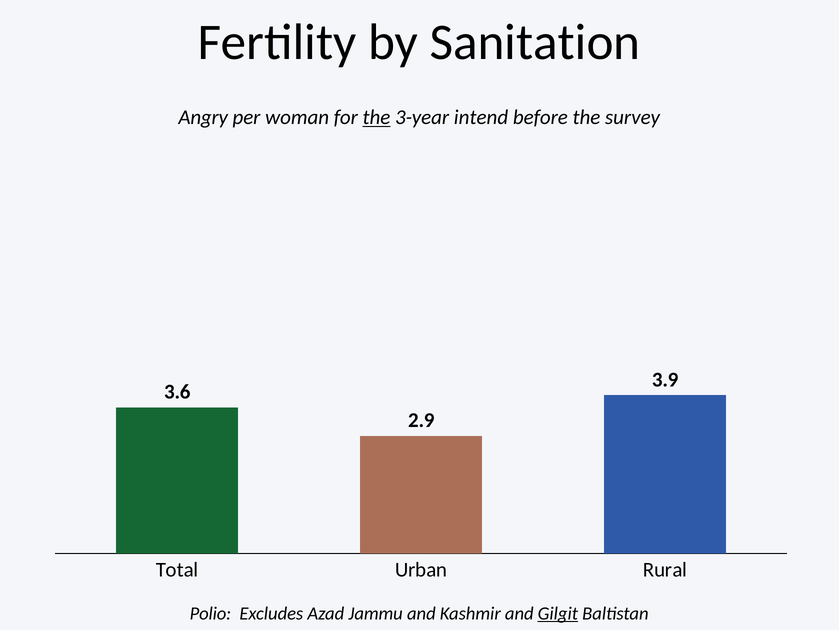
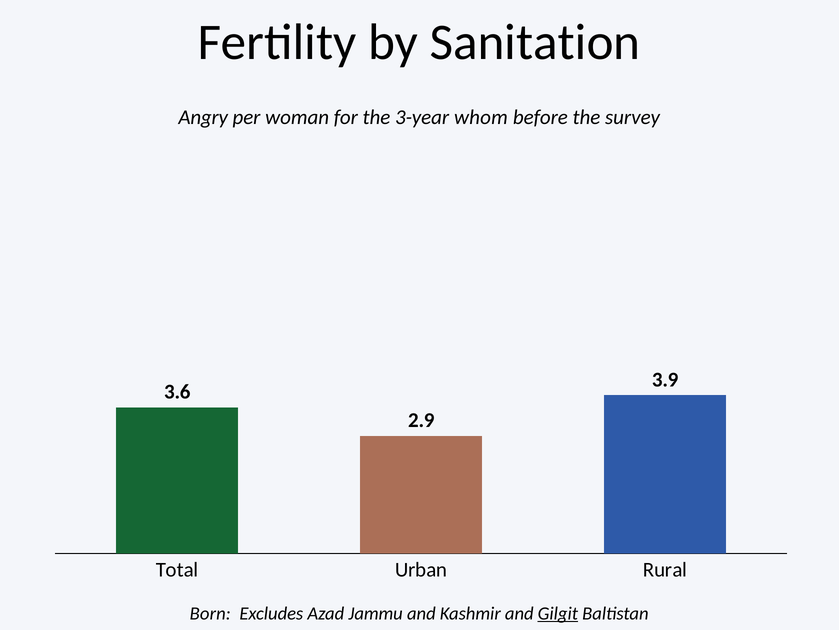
the at (376, 117) underline: present -> none
intend: intend -> whom
Polio: Polio -> Born
